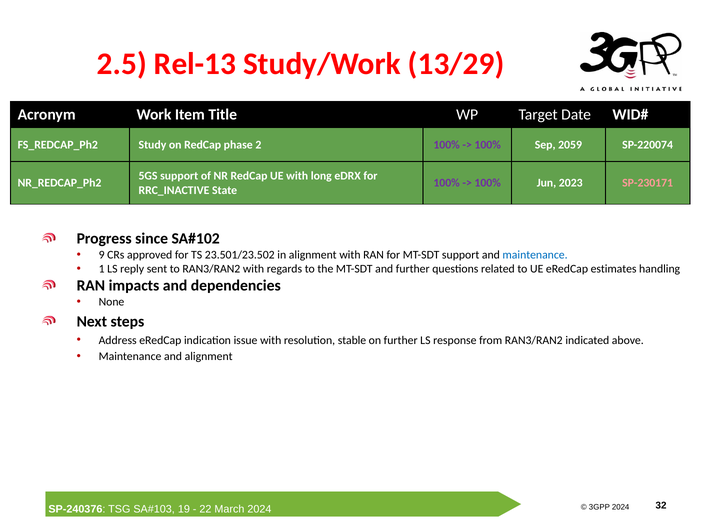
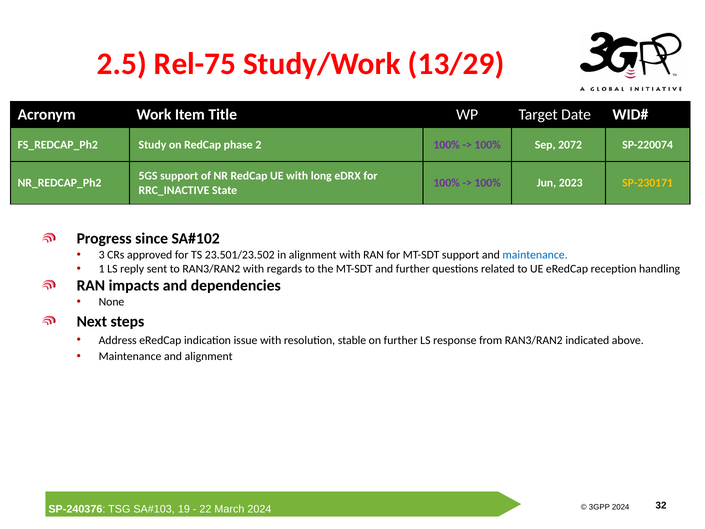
Rel-13: Rel-13 -> Rel-75
2059: 2059 -> 2072
SP-230171 colour: pink -> yellow
9: 9 -> 3
estimates: estimates -> reception
